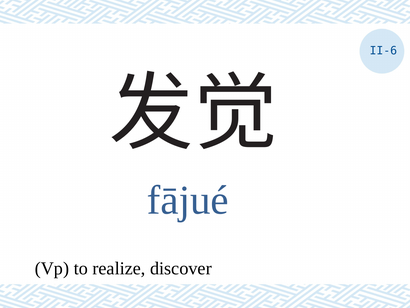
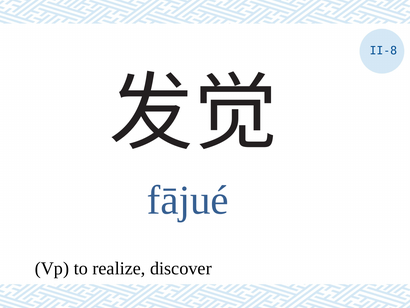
II-6: II-6 -> II-8
